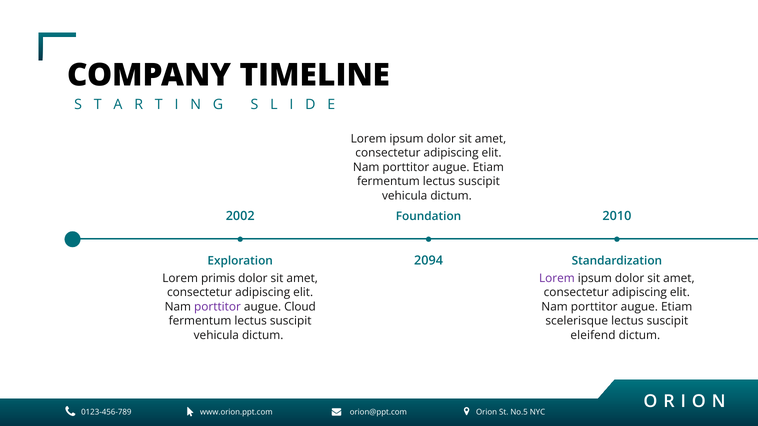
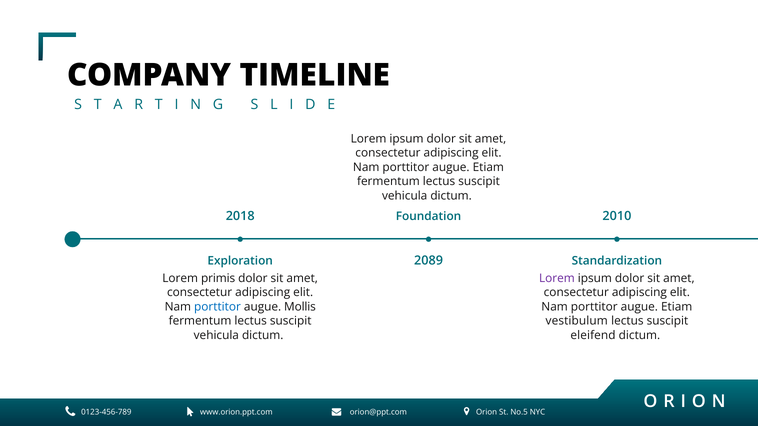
2002: 2002 -> 2018
2094: 2094 -> 2089
porttitor at (217, 307) colour: purple -> blue
Cloud: Cloud -> Mollis
scelerisque: scelerisque -> vestibulum
